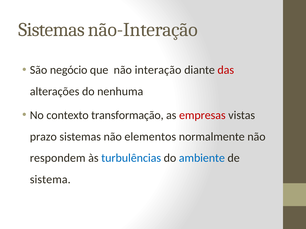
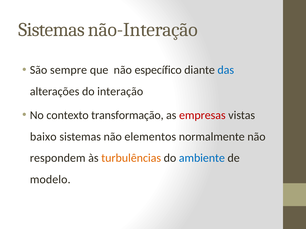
negócio: negócio -> sempre
interação: interação -> específico
das colour: red -> blue
nenhuma: nenhuma -> interação
prazo: prazo -> baixo
turbulências colour: blue -> orange
sistema: sistema -> modelo
